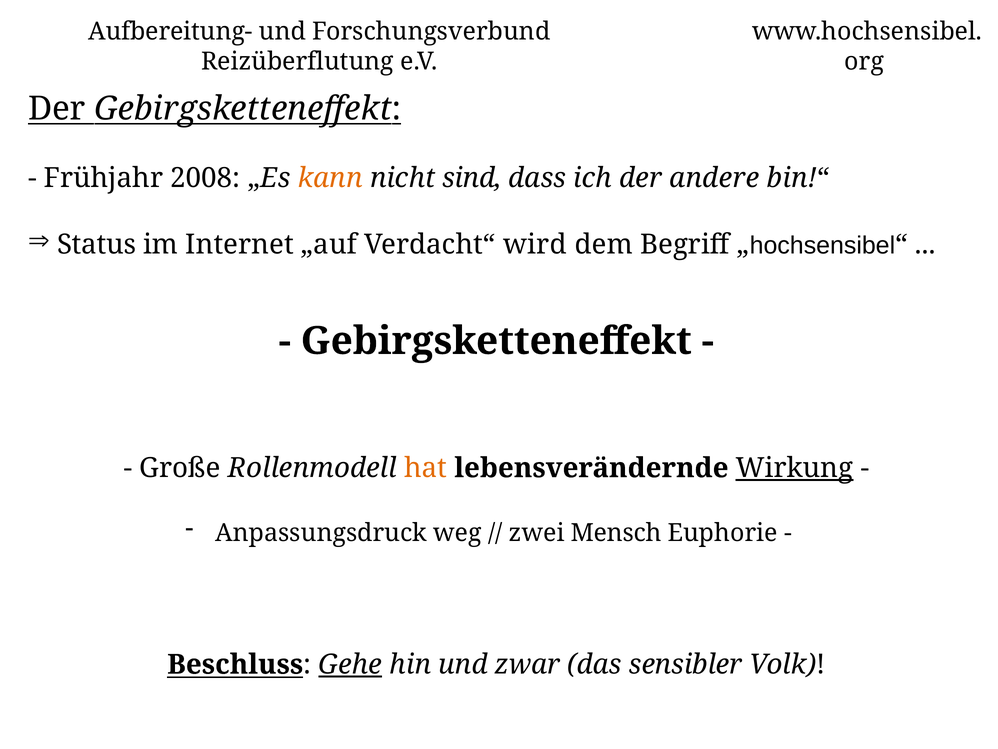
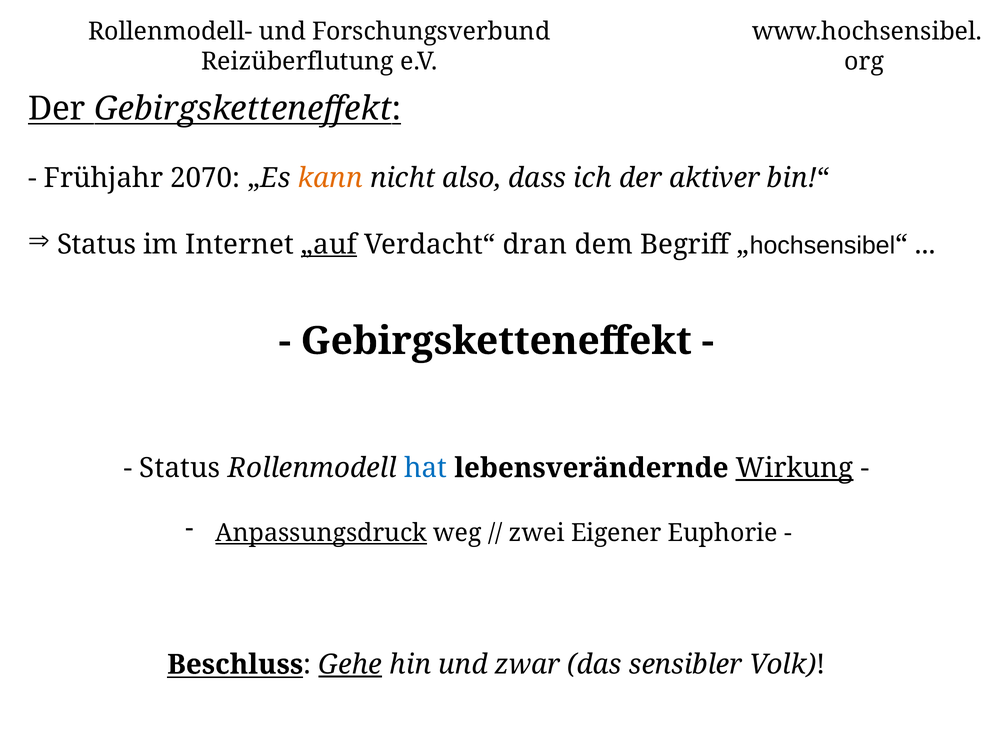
Aufbereitung-: Aufbereitung- -> Rollenmodell-
2008: 2008 -> 2070
sind: sind -> also
andere: andere -> aktiver
„auf underline: none -> present
wird: wird -> dran
Große at (180, 468): Große -> Status
hat colour: orange -> blue
Anpassungsdruck underline: none -> present
Mensch: Mensch -> Eigener
